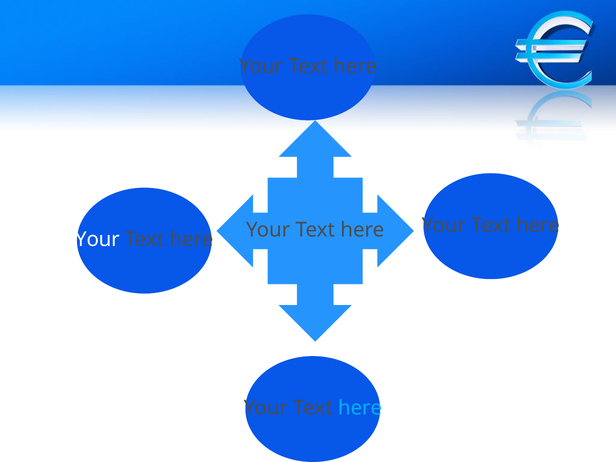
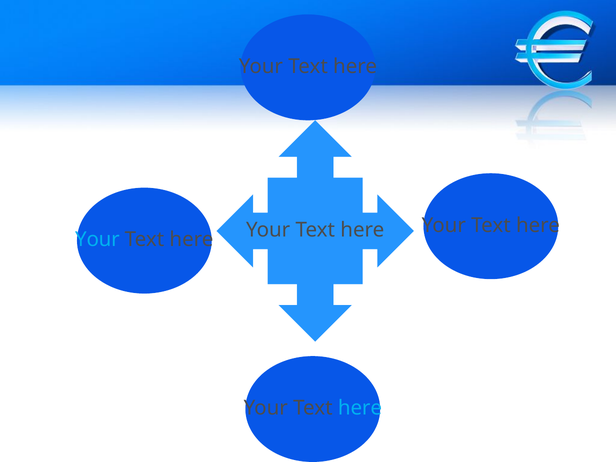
Your at (97, 240) colour: white -> light blue
